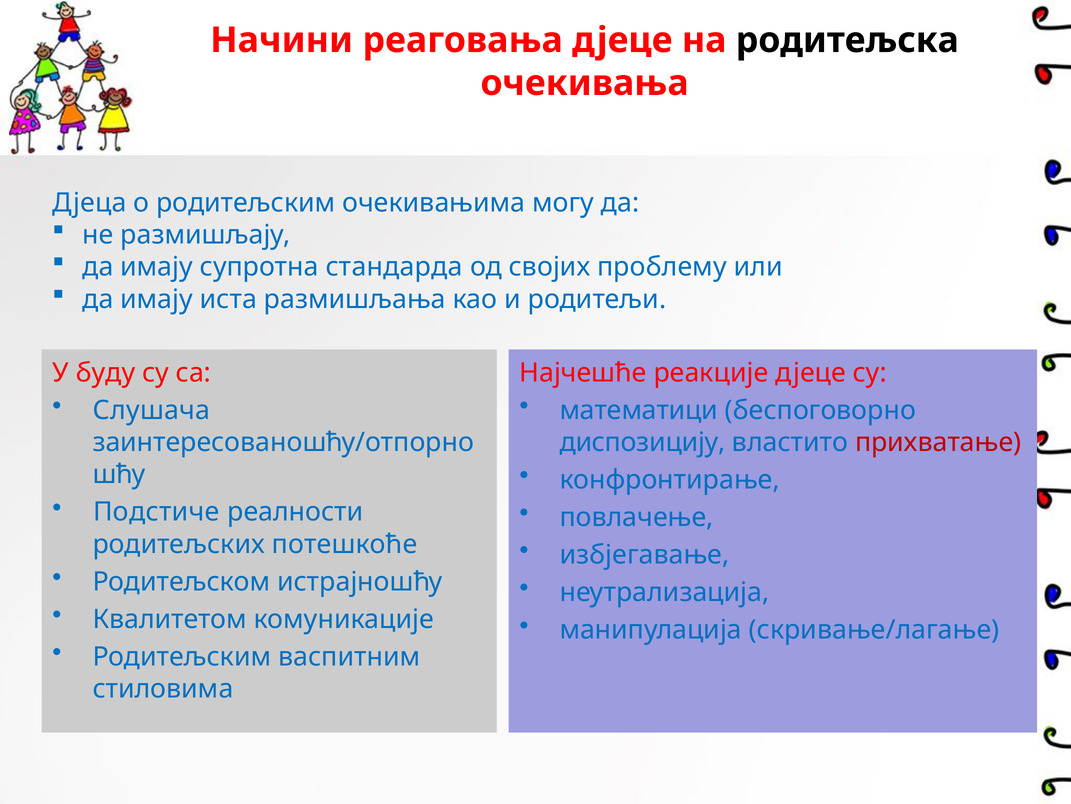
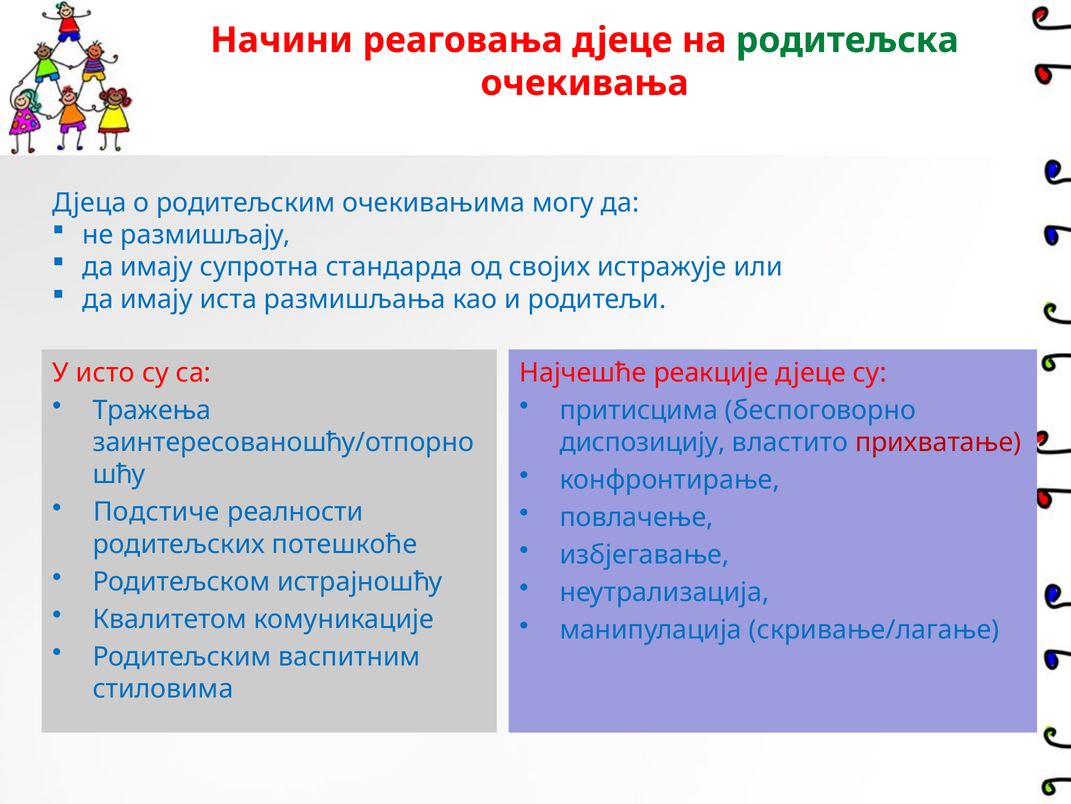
родитељска colour: black -> green
проблему: проблему -> истражује
буду: буду -> исто
Слушача: Слушача -> Тражења
математици: математици -> притисцима
